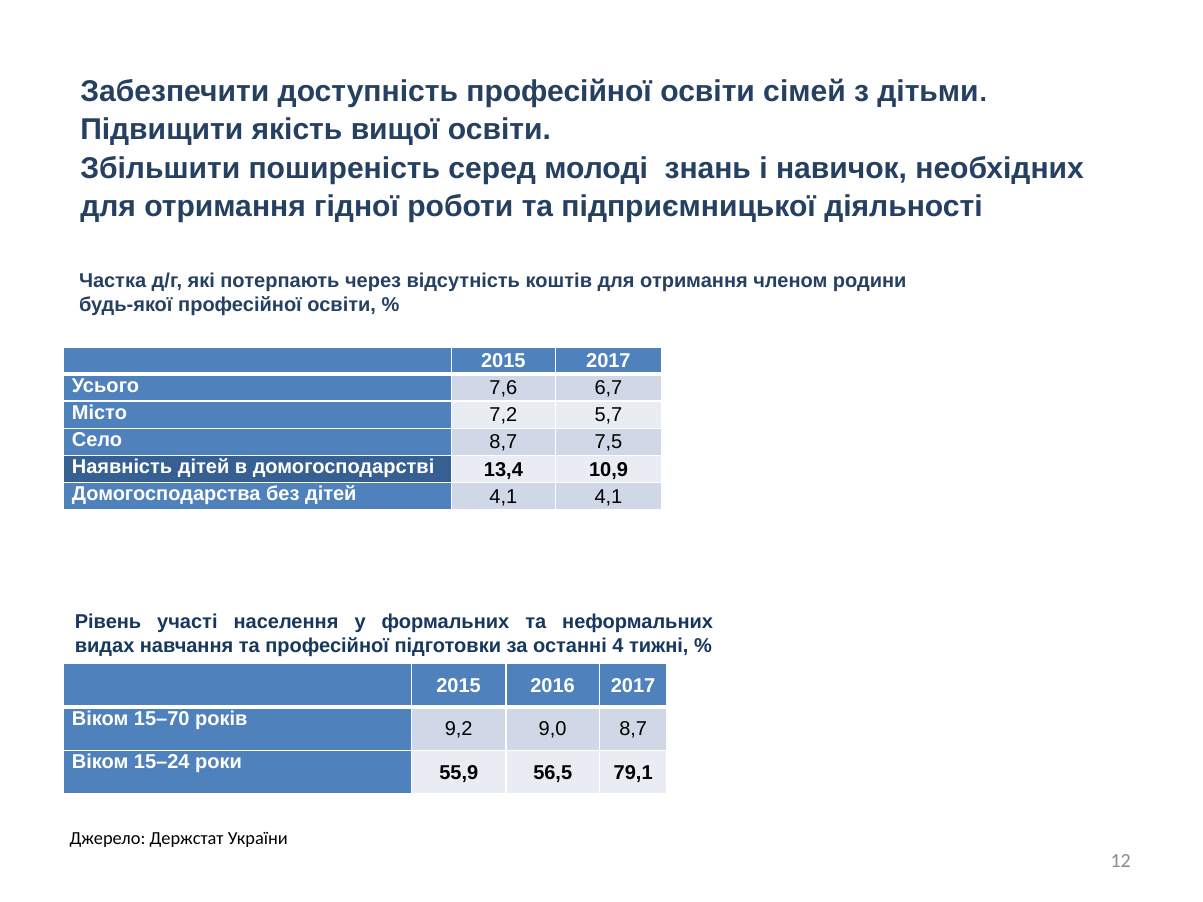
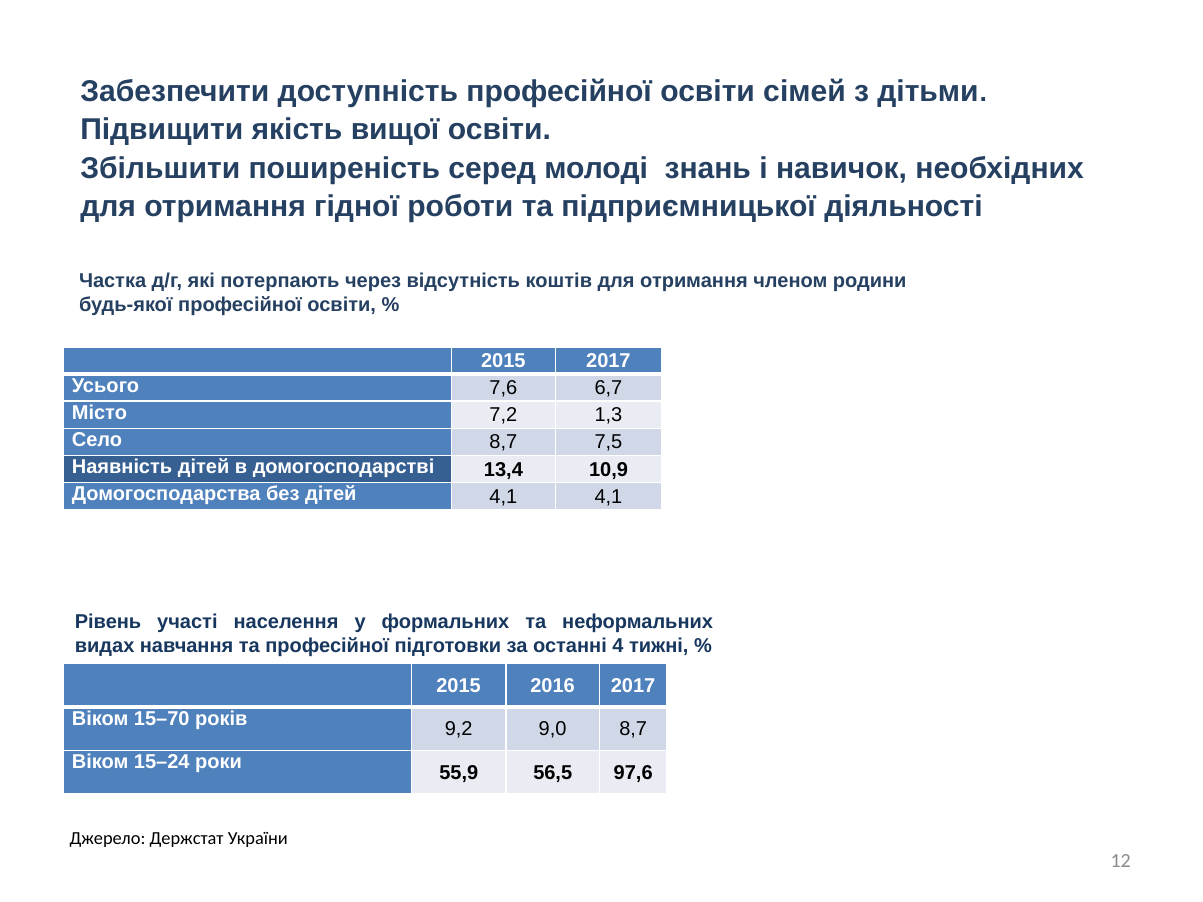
5,7: 5,7 -> 1,3
79,1: 79,1 -> 97,6
